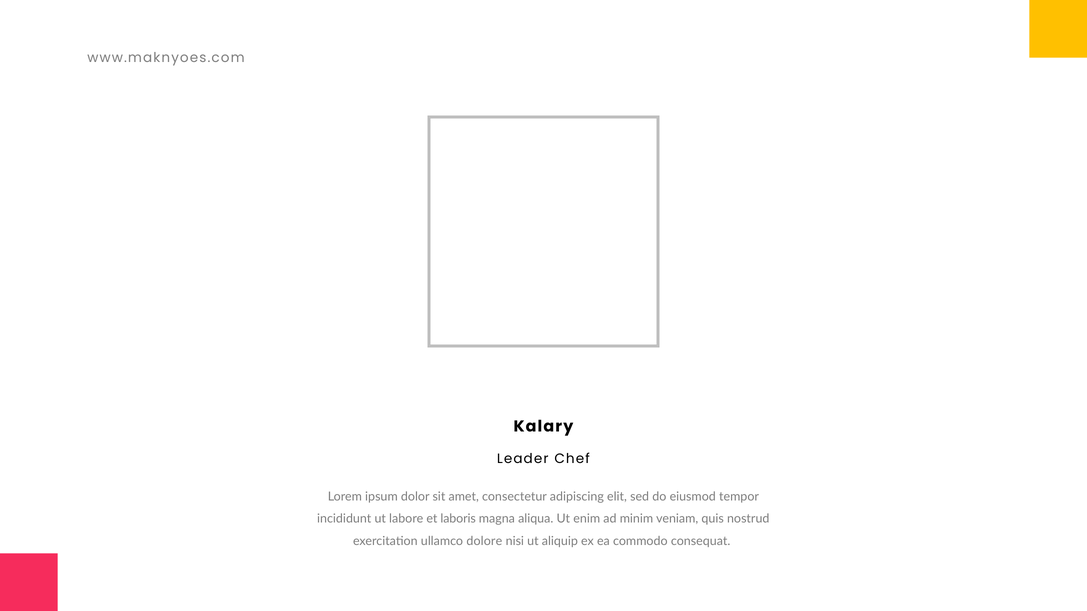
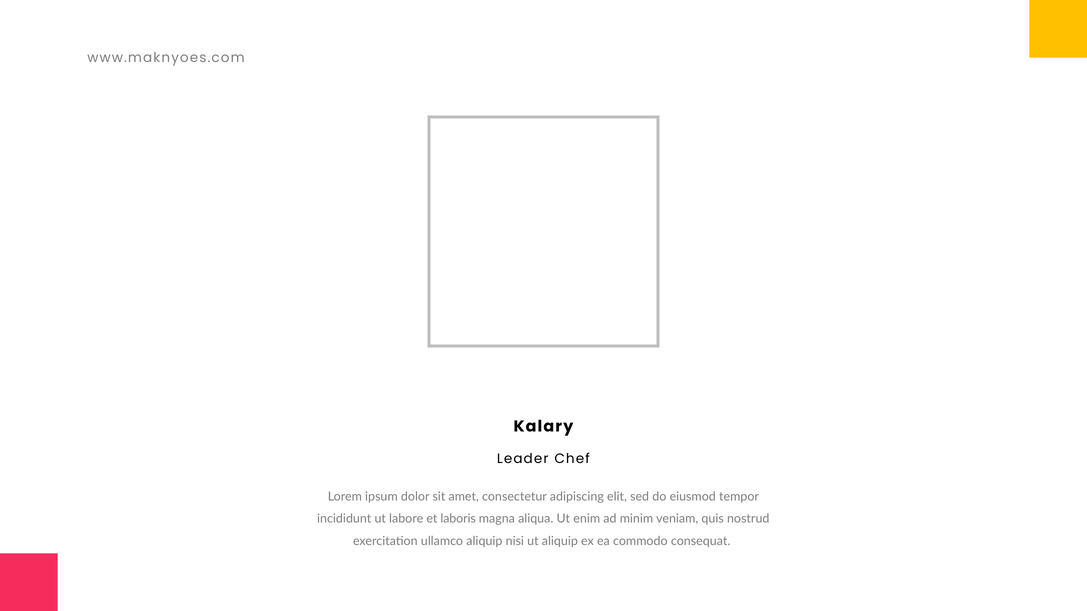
ullamco dolore: dolore -> aliquip
